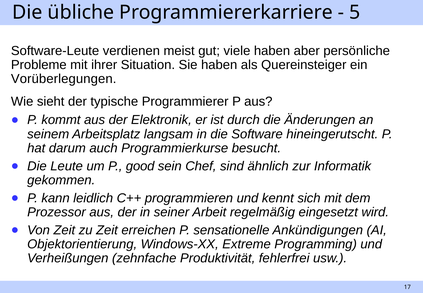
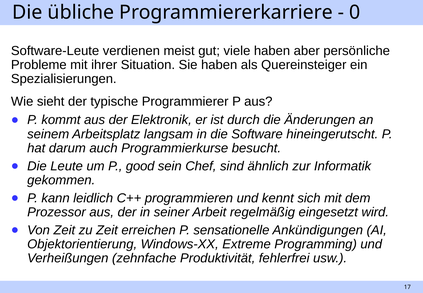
5: 5 -> 0
Vorüberlegungen: Vorüberlegungen -> Spezialisierungen
